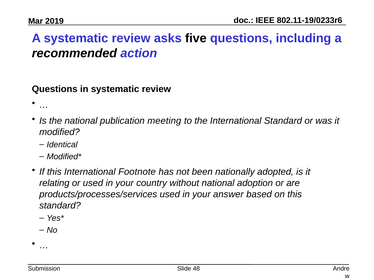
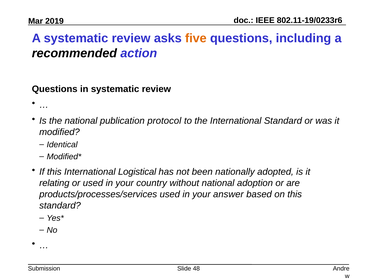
five colour: black -> orange
meeting: meeting -> protocol
Footnote: Footnote -> Logistical
